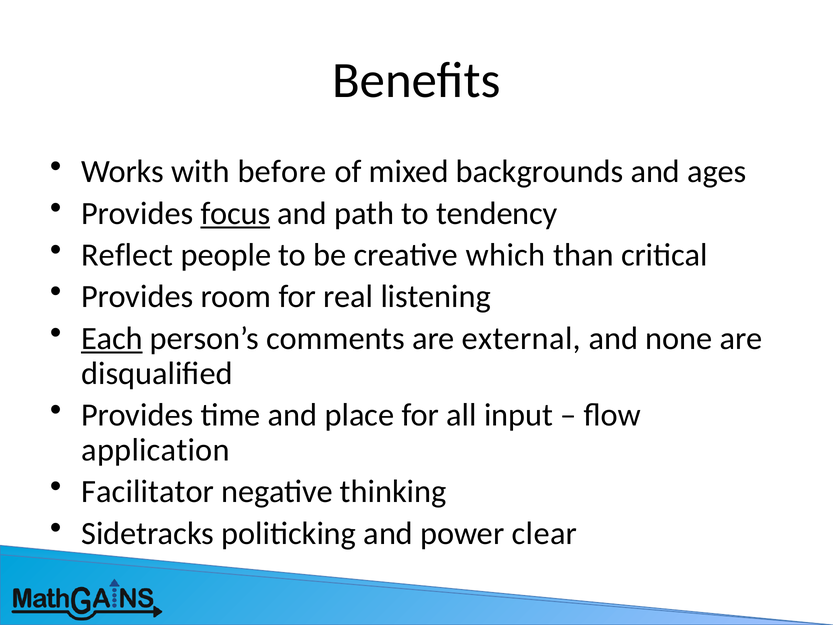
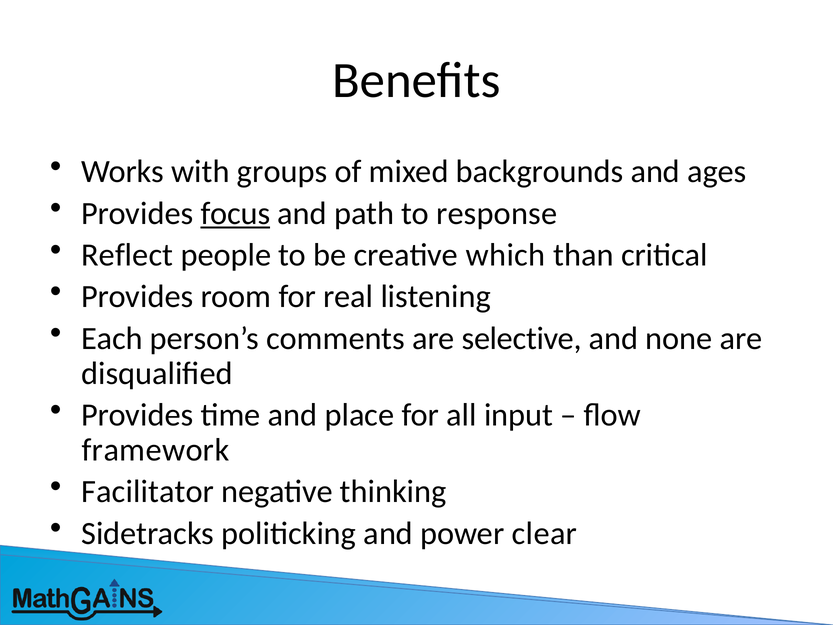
before: before -> groups
tendency: tendency -> response
Each underline: present -> none
external: external -> selective
application: application -> framework
